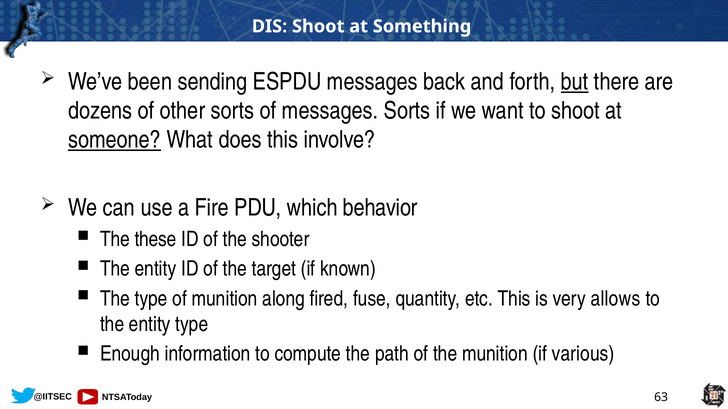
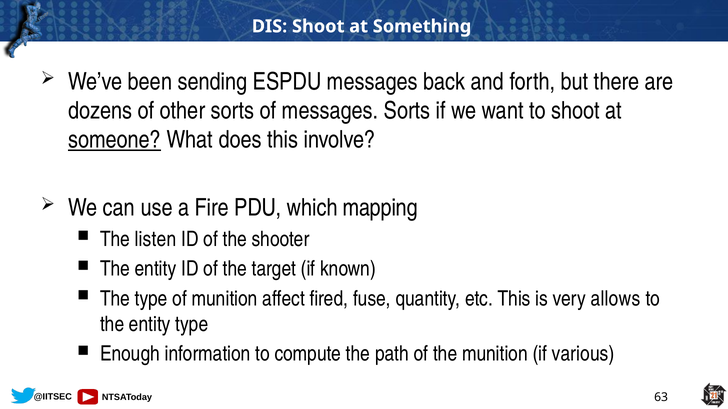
but underline: present -> none
behavior: behavior -> mapping
these: these -> listen
along: along -> affect
